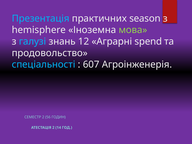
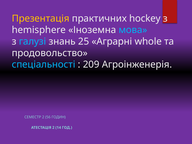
Презентація colour: light blue -> yellow
season: season -> hockey
мова colour: light green -> light blue
12: 12 -> 25
spend: spend -> whole
607: 607 -> 209
